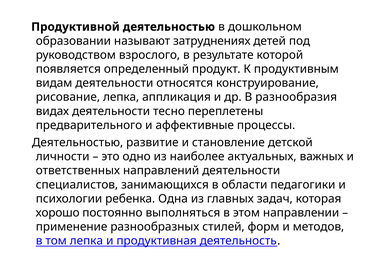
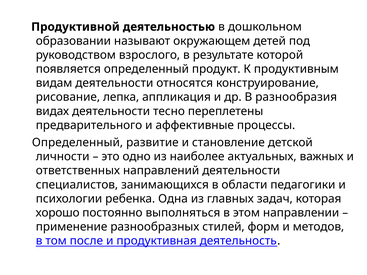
затруднениях: затруднениях -> окружающем
Деятельностью at (78, 143): Деятельностью -> Определенный
том лепка: лепка -> после
